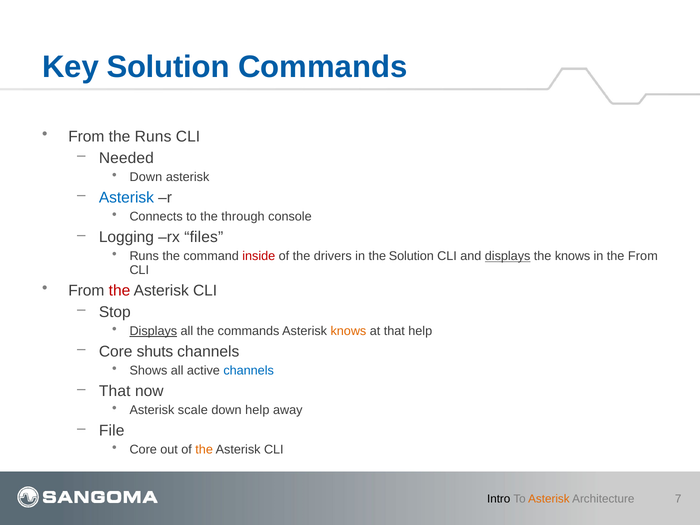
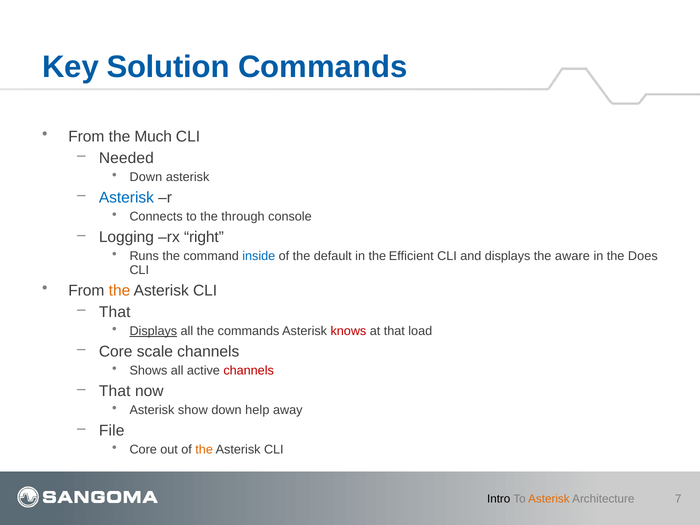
the Runs: Runs -> Much
files: files -> right
inside colour: red -> blue
drivers: drivers -> default
the Solution: Solution -> Efficient
displays at (508, 256) underline: present -> none
the knows: knows -> aware
the From: From -> Does
the at (120, 290) colour: red -> orange
Stop at (115, 312): Stop -> That
knows at (348, 331) colour: orange -> red
that help: help -> load
shuts: shuts -> scale
channels at (249, 371) colour: blue -> red
scale: scale -> show
